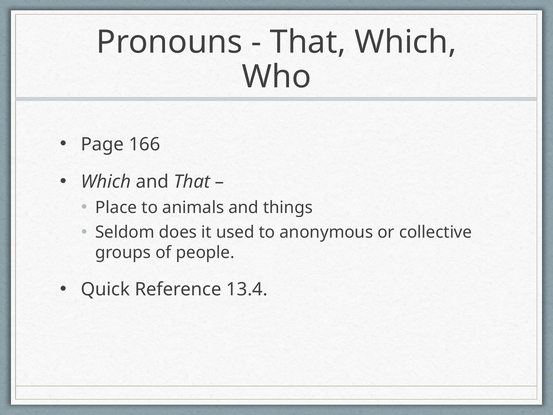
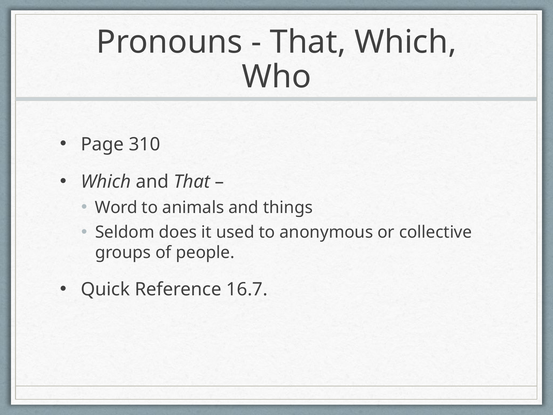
166: 166 -> 310
Place: Place -> Word
13.4: 13.4 -> 16.7
